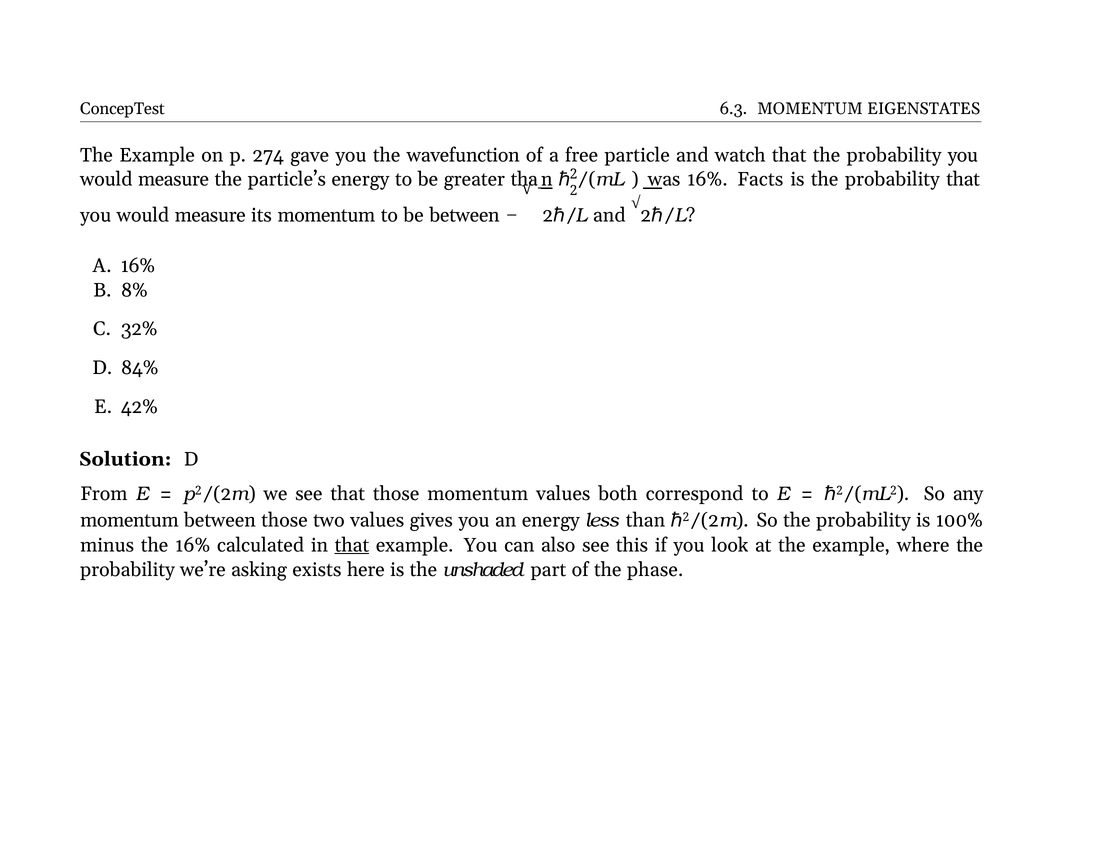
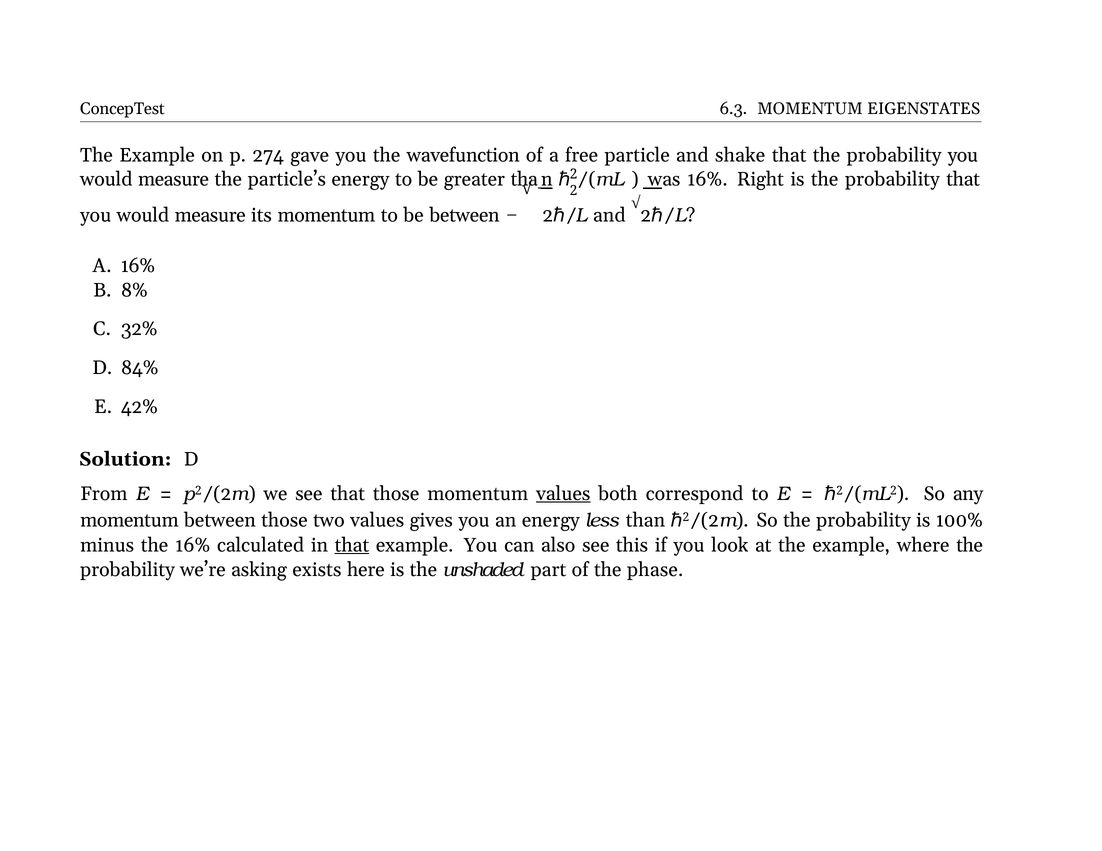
watch: watch -> shake
Facts: Facts -> Right
values at (563, 494) underline: none -> present
